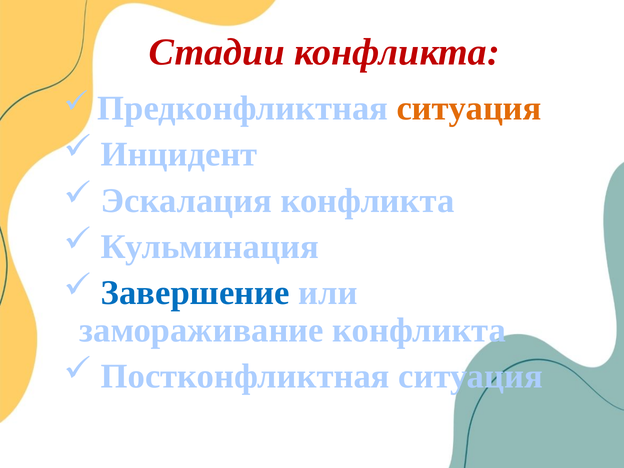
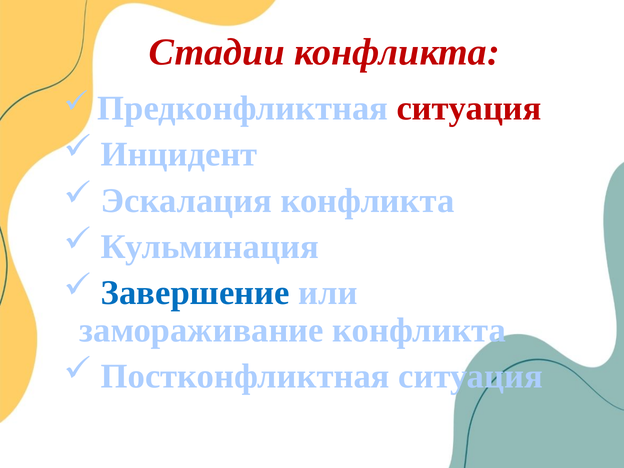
ситуация at (469, 108) colour: orange -> red
